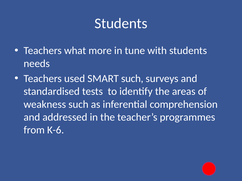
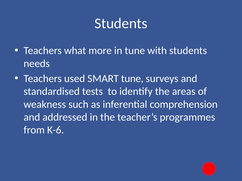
SMART such: such -> tune
